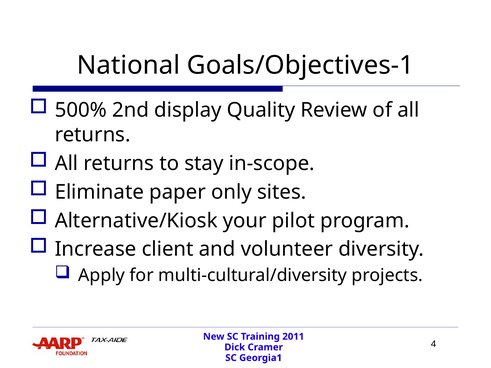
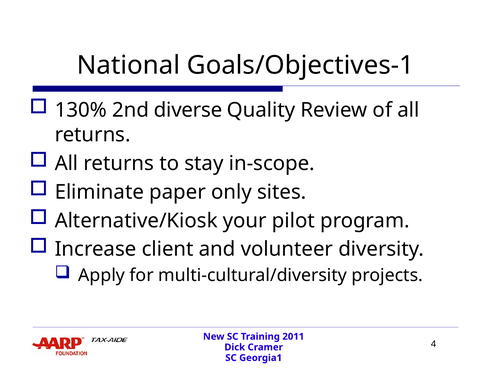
500%: 500% -> 130%
display: display -> diverse
